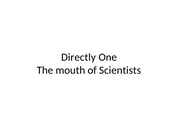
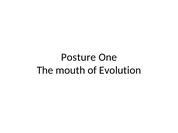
Directly: Directly -> Posture
Scientists: Scientists -> Evolution
